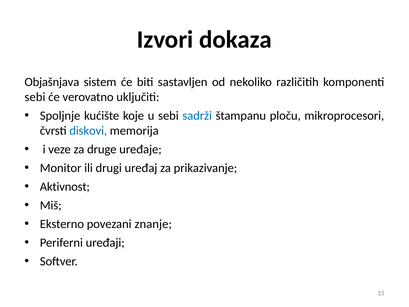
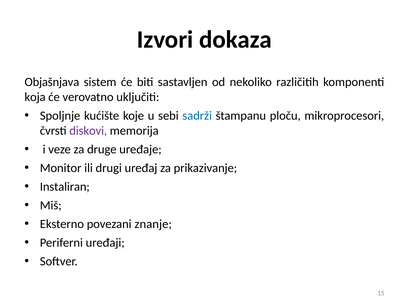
sebi at (35, 97): sebi -> koja
diskovi colour: blue -> purple
Aktivnost: Aktivnost -> Instaliran
